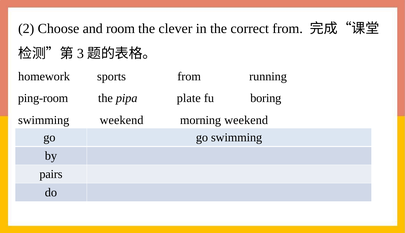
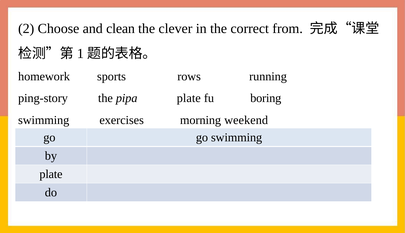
room: room -> clean
3: 3 -> 1
sports from: from -> rows
ping-room: ping-room -> ping-story
swimming weekend: weekend -> exercises
pairs at (51, 174): pairs -> plate
